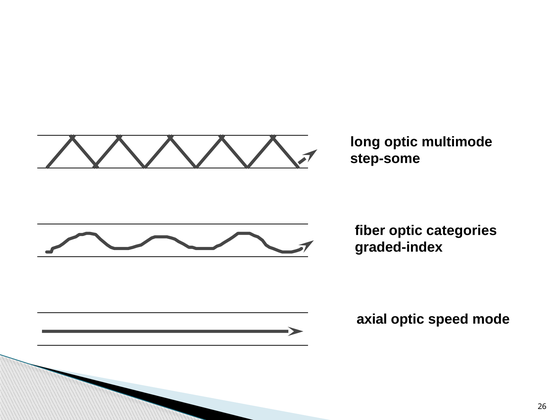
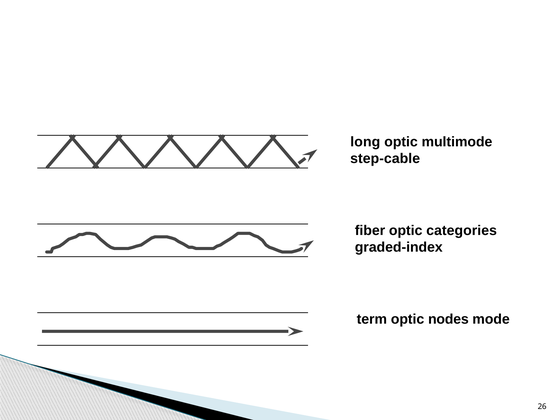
step-some: step-some -> step-cable
axial: axial -> term
speed: speed -> nodes
